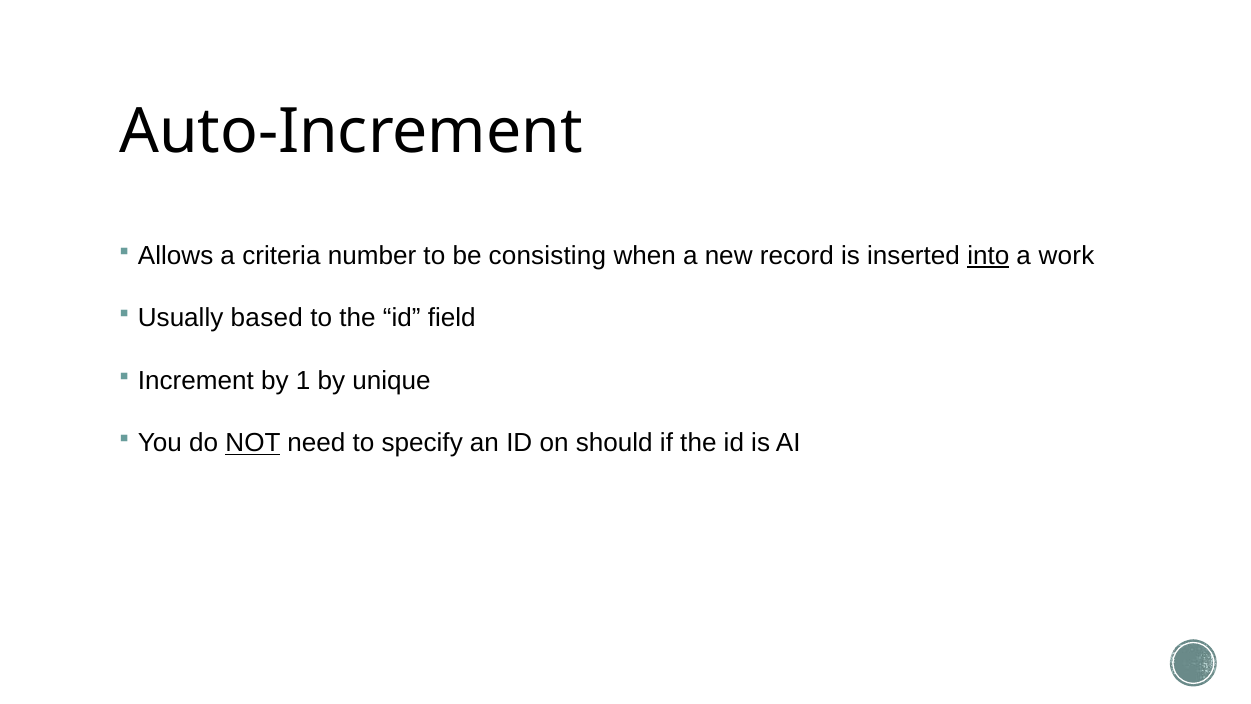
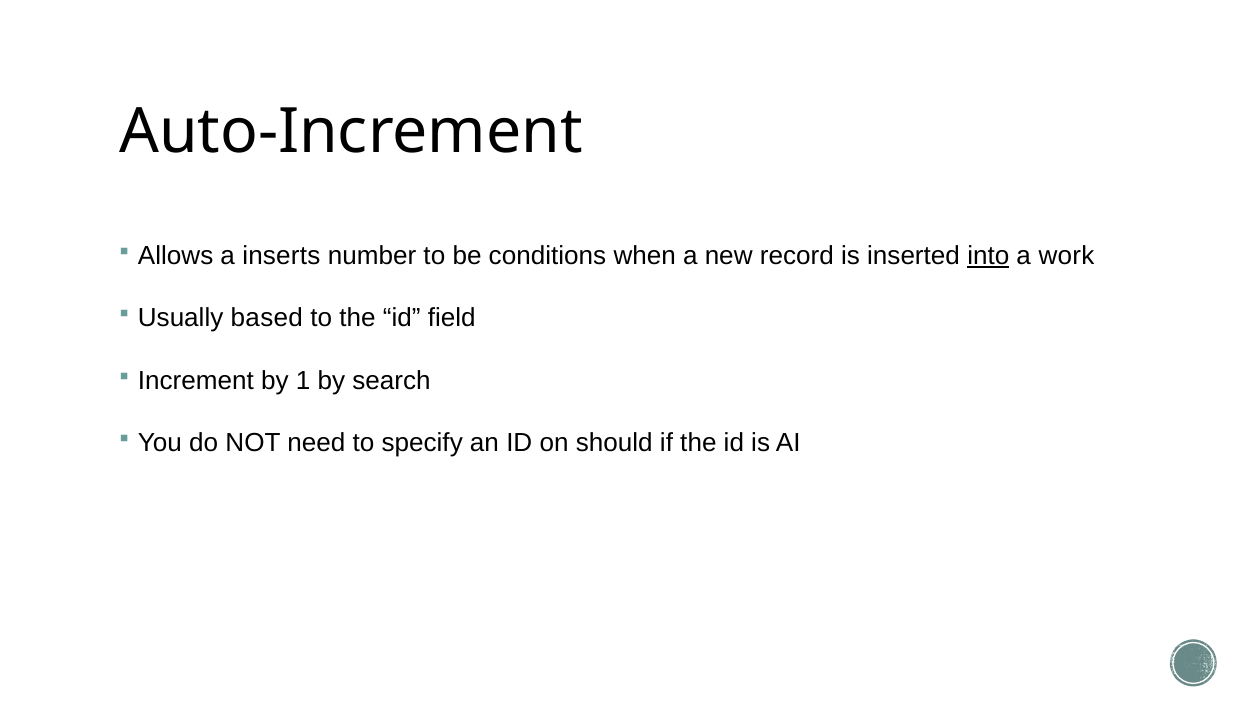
criteria: criteria -> inserts
consisting: consisting -> conditions
unique: unique -> search
NOT underline: present -> none
